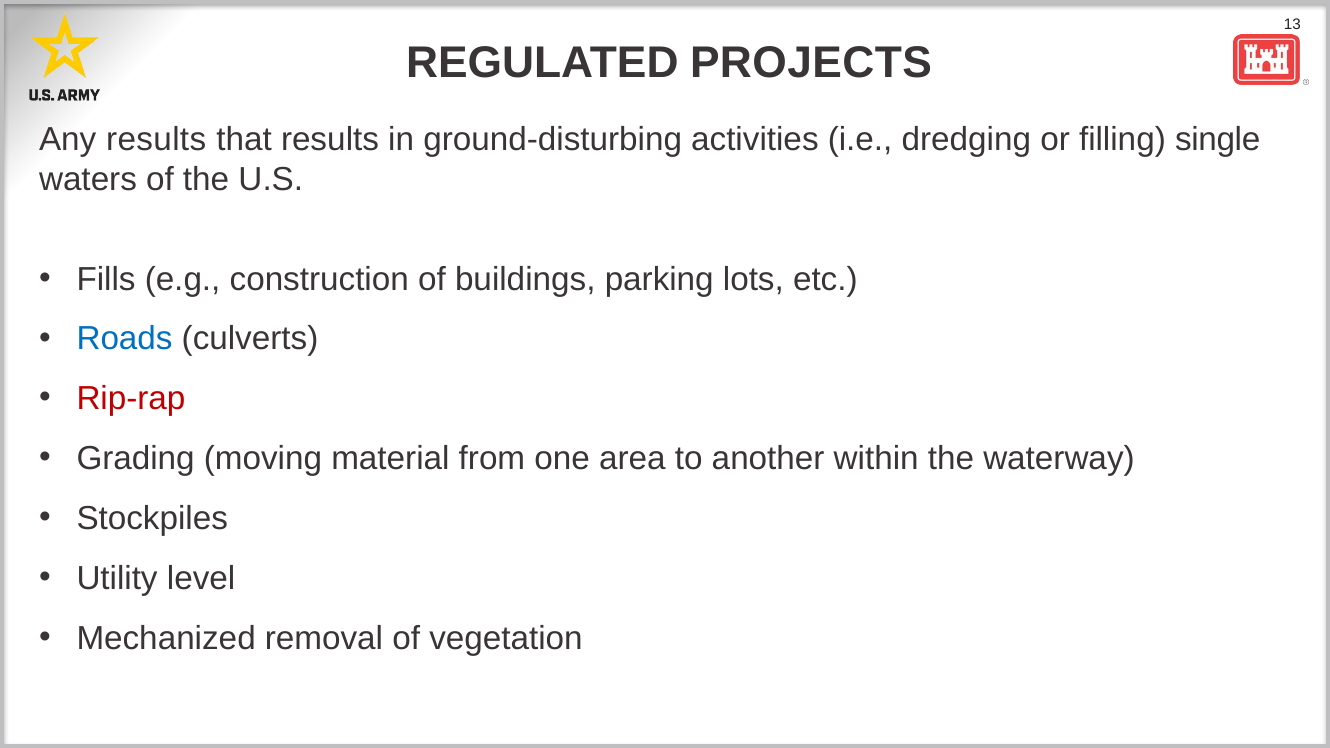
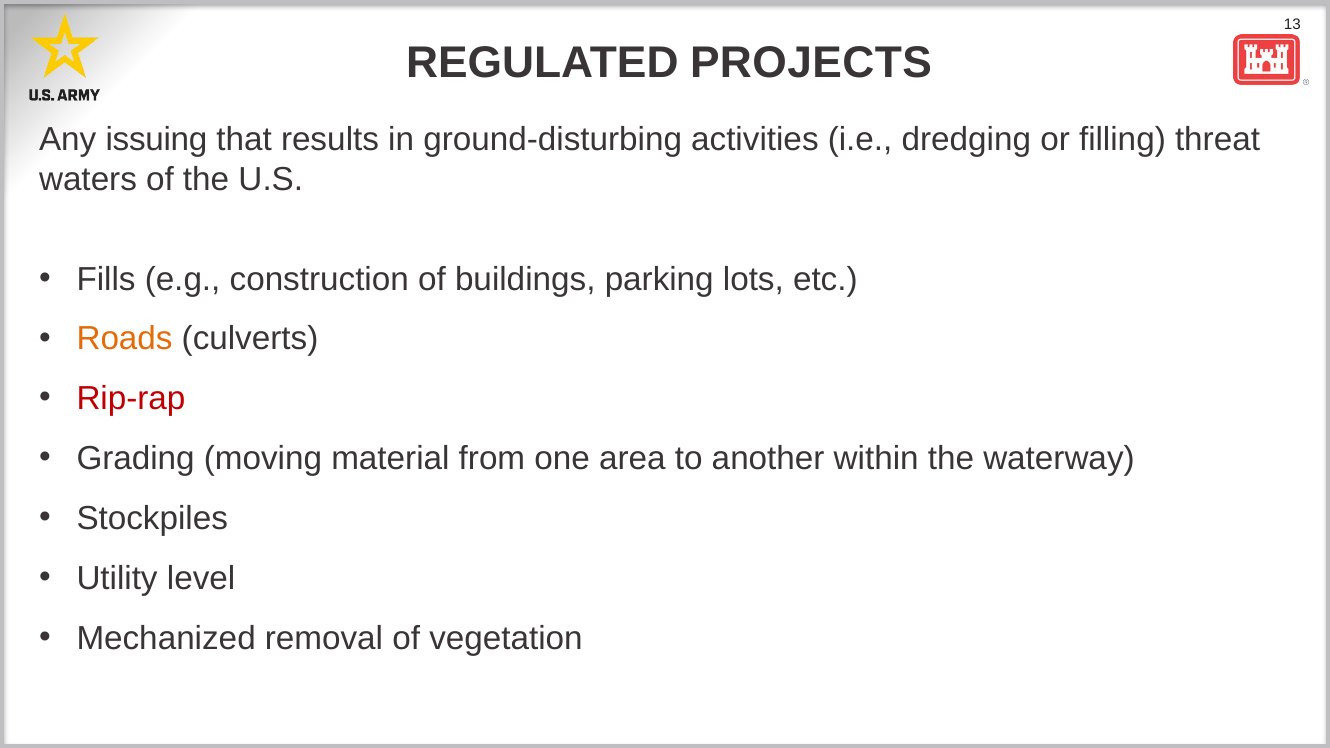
Any results: results -> issuing
single: single -> threat
Roads colour: blue -> orange
